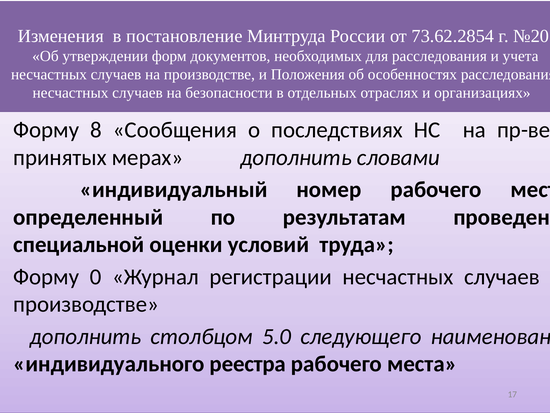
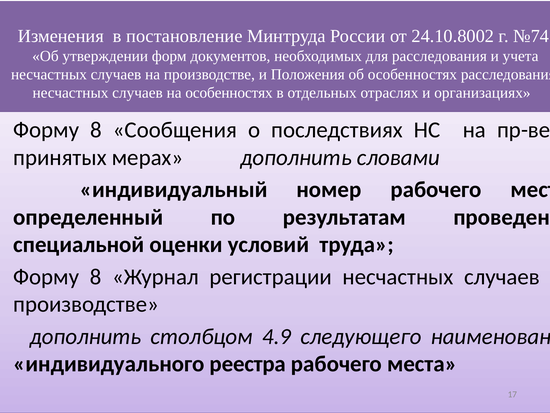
73.62.2854: 73.62.2854 -> 24.10.8002
№20: №20 -> №74
на безопасности: безопасности -> особенностях
0 at (95, 276): 0 -> 8
5.0: 5.0 -> 4.9
